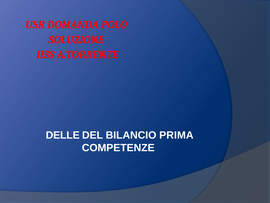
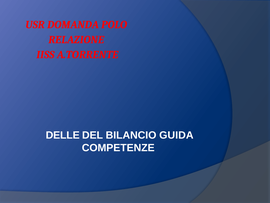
SOLUZIONE: SOLUZIONE -> RELAZIONE
PRIMA: PRIMA -> GUIDA
